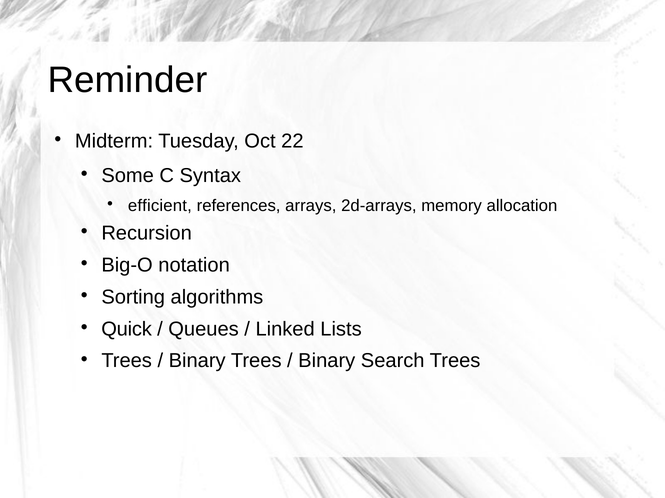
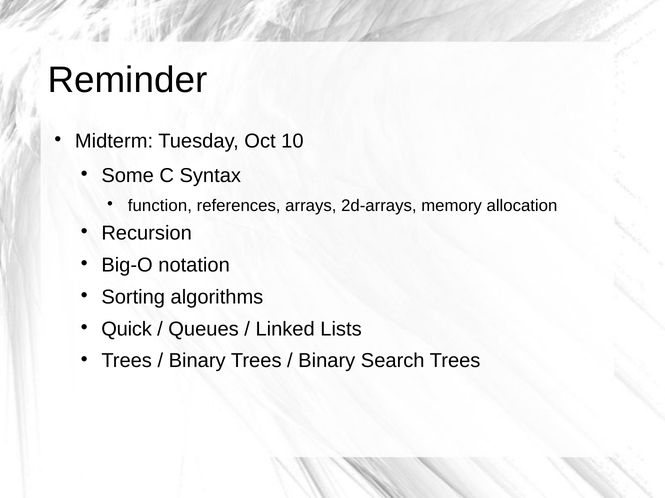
22: 22 -> 10
efficient: efficient -> function
